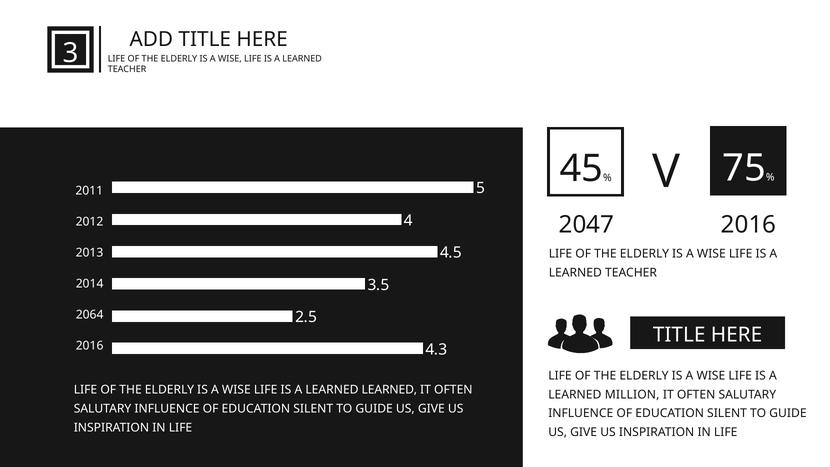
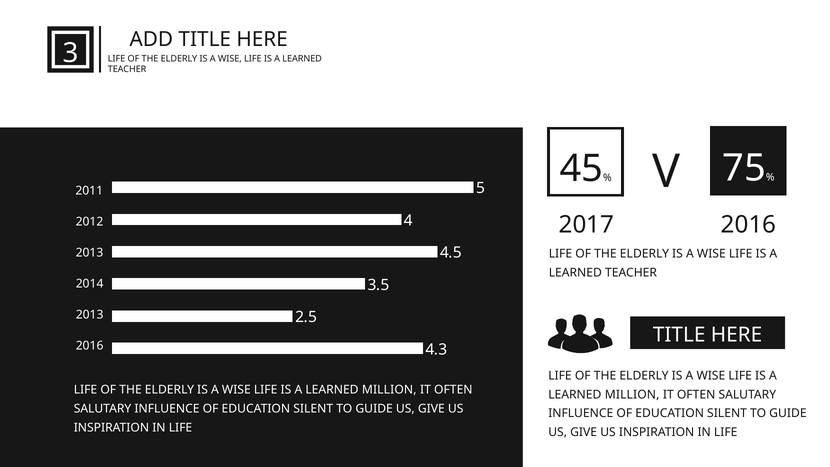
2047: 2047 -> 2017
2064 at (90, 315): 2064 -> 2013
LEARNED at (389, 390): LEARNED -> MILLION
